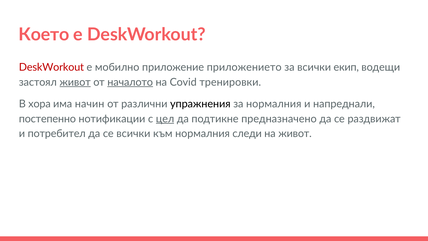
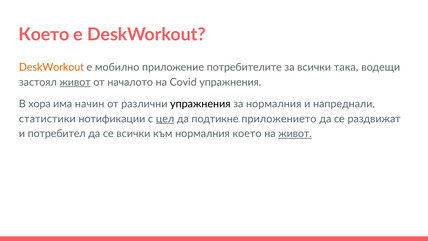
DeskWorkout at (51, 67) colour: red -> orange
приложението: приложението -> потребителите
екип: екип -> така
началото underline: present -> none
Covid тренировки: тренировки -> упражнения
постепенно: постепенно -> статистики
предназначено: предназначено -> приложението
нормалния следи: следи -> което
живот at (295, 133) underline: none -> present
